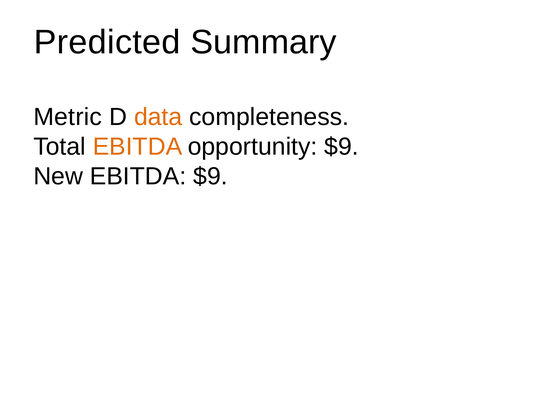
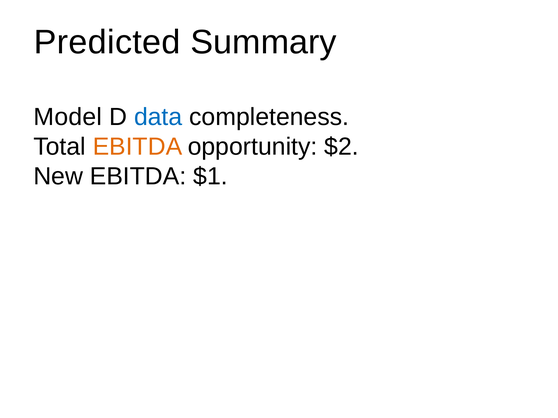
Metric: Metric -> Model
data colour: orange -> blue
opportunity $9: $9 -> $2
EBITDA $9: $9 -> $1
